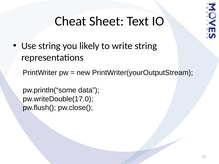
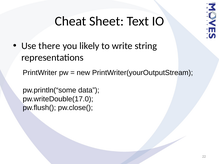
Use string: string -> there
